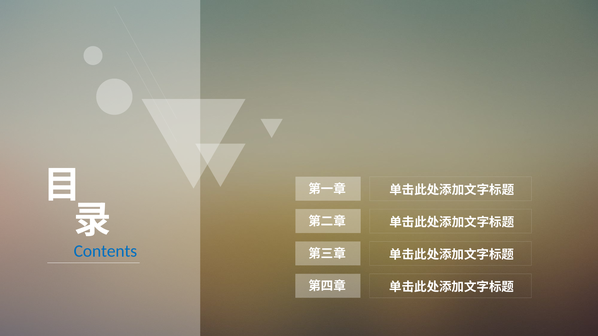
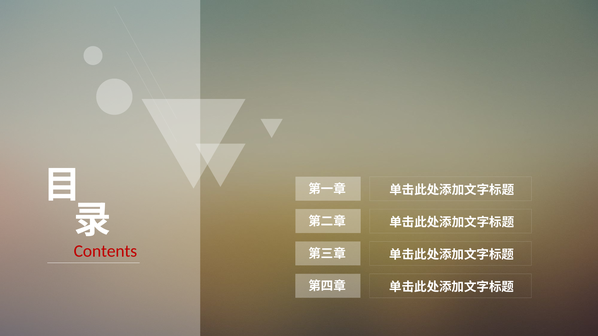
Contents colour: blue -> red
